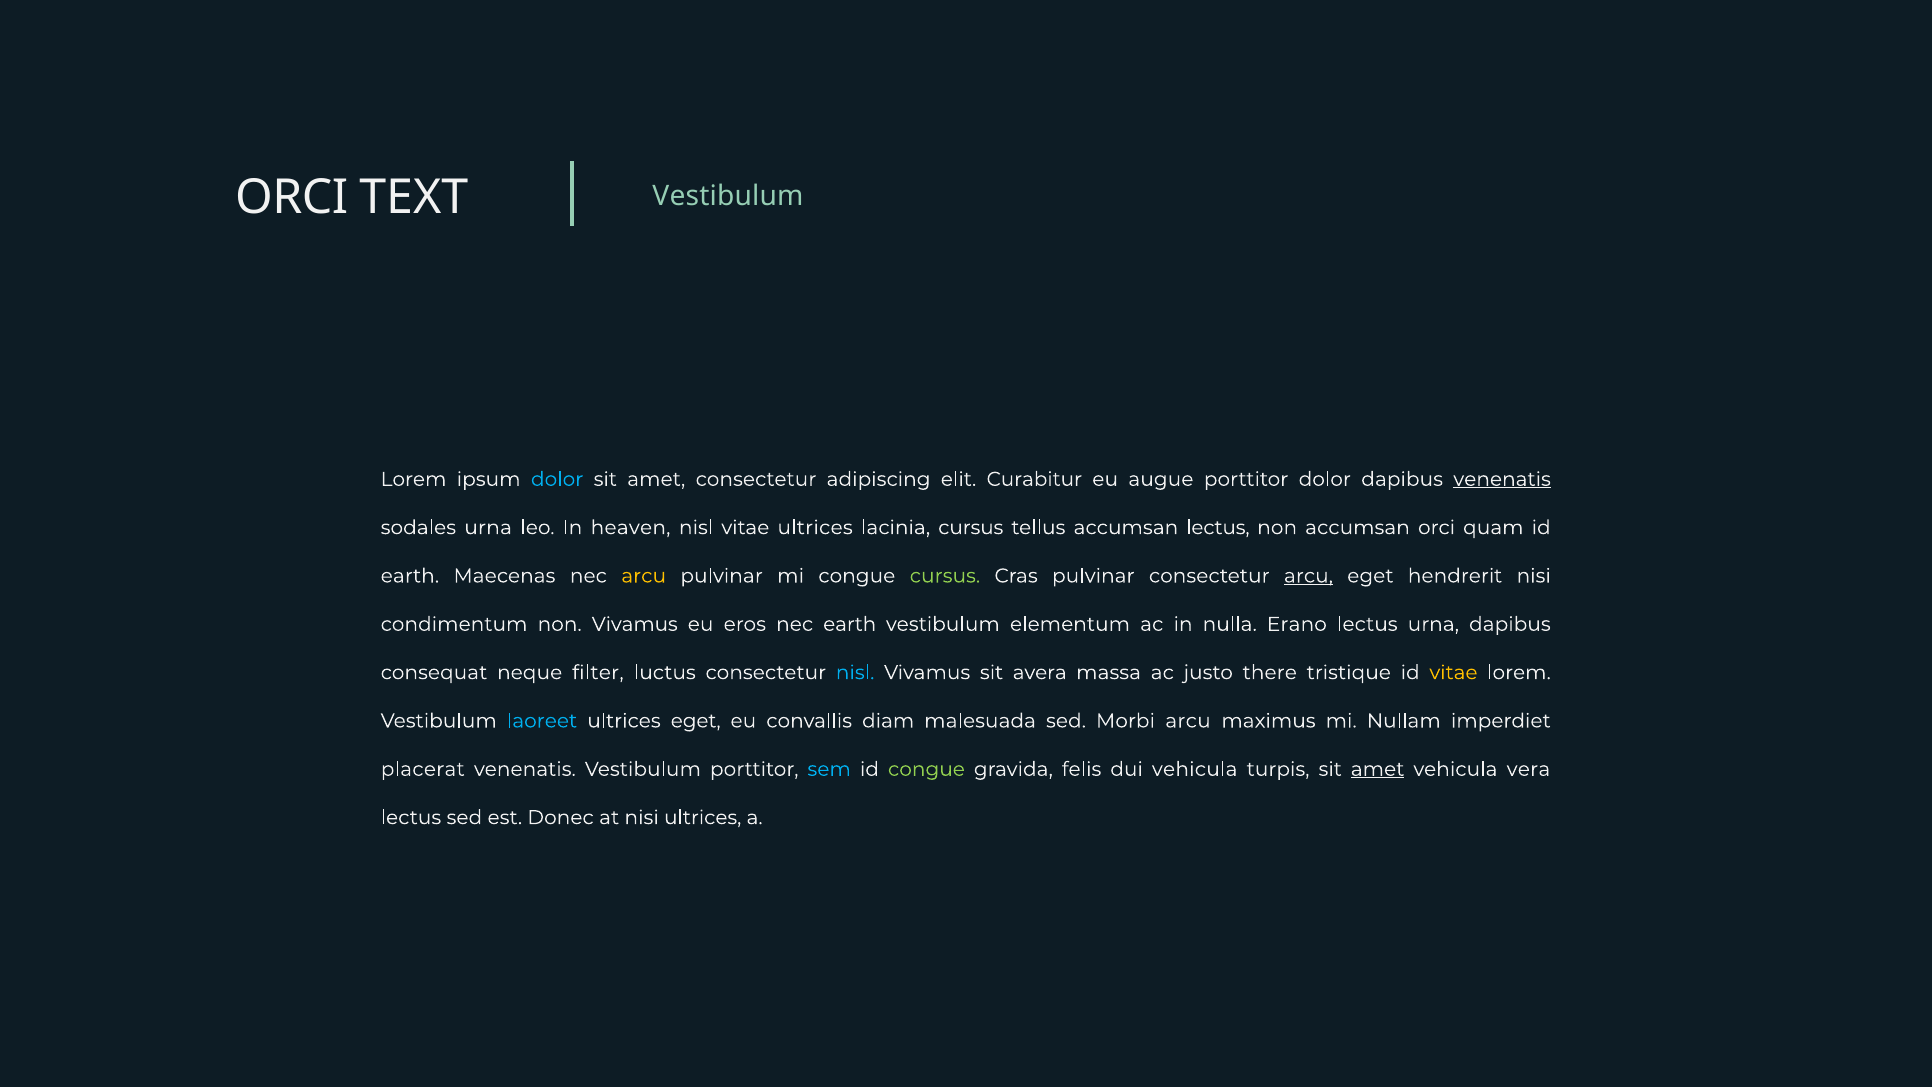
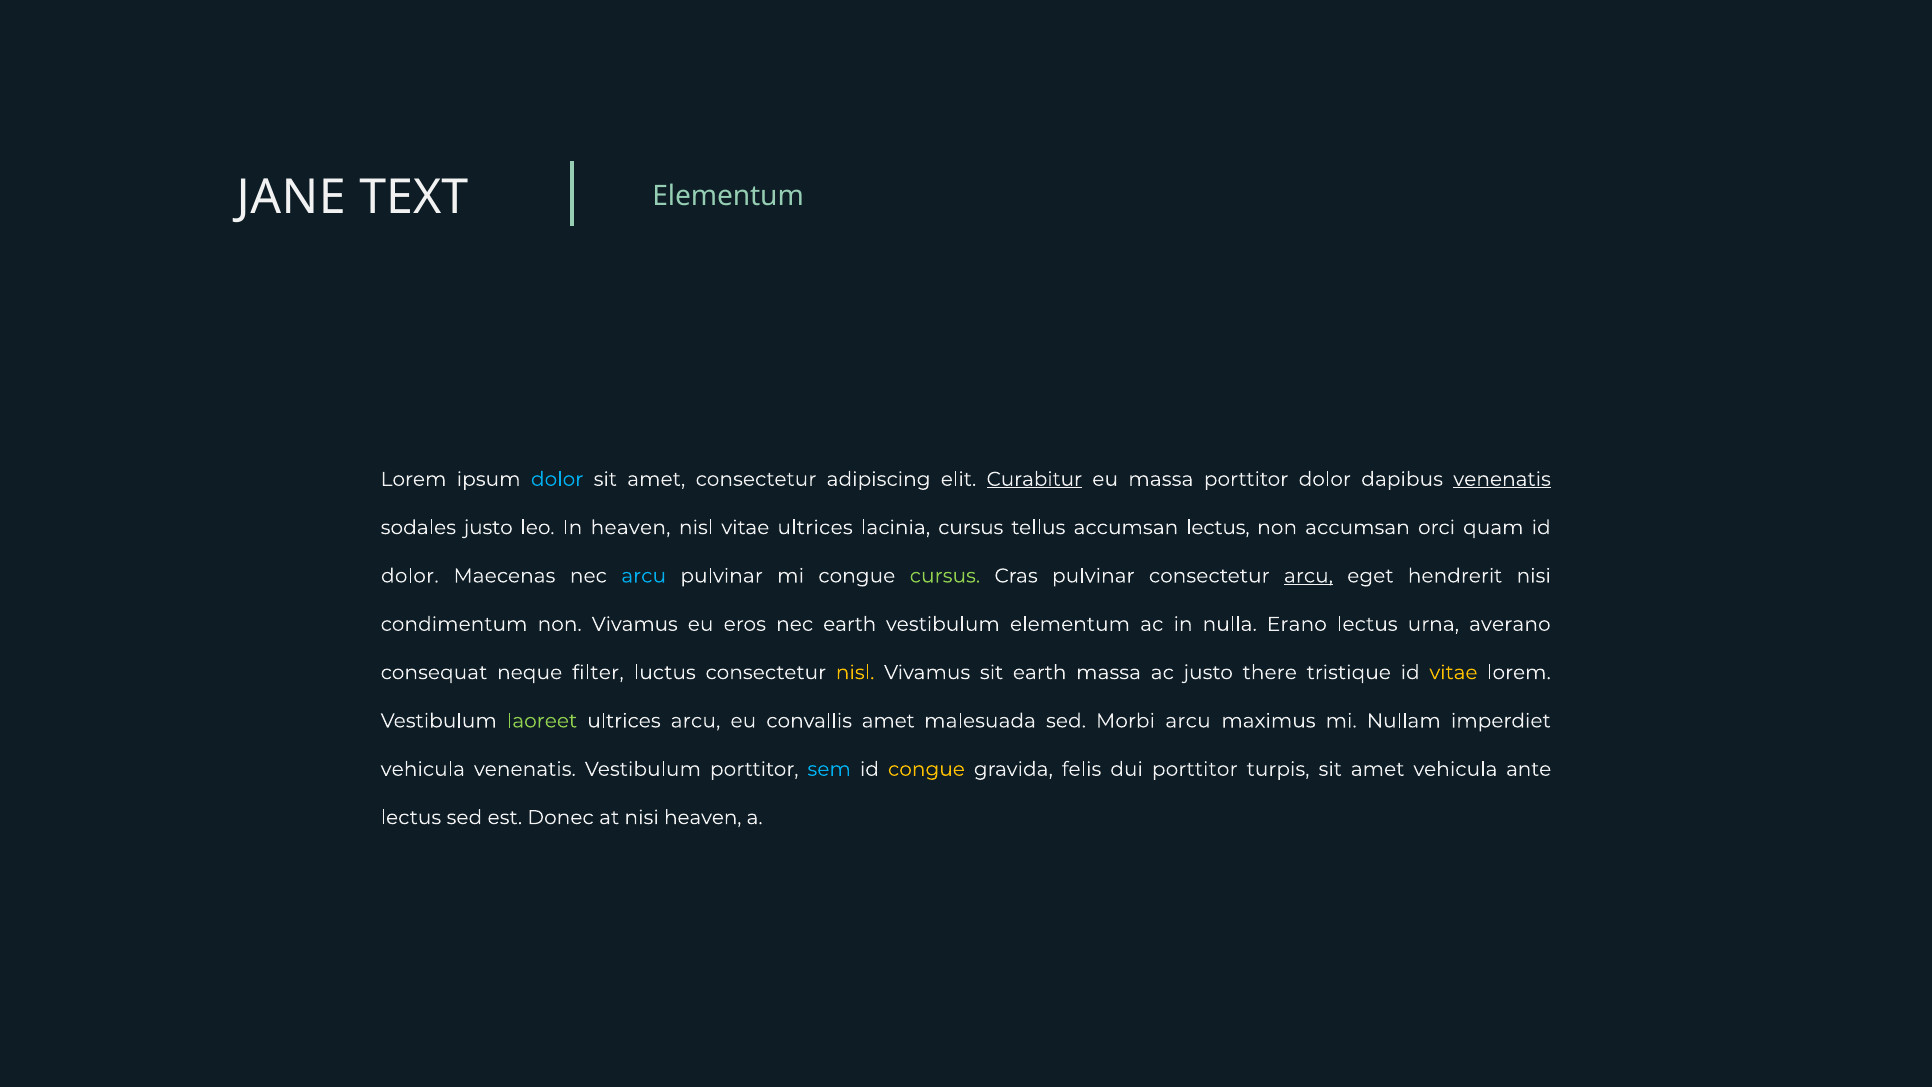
ORCI at (292, 197): ORCI -> JANE
TEXT Vestibulum: Vestibulum -> Elementum
Curabitur underline: none -> present
eu augue: augue -> massa
sodales urna: urna -> justo
earth at (410, 576): earth -> dolor
arcu at (644, 576) colour: yellow -> light blue
urna dapibus: dapibus -> averano
nisl at (855, 672) colour: light blue -> yellow
sit avera: avera -> earth
laoreet colour: light blue -> light green
ultrices eget: eget -> arcu
convallis diam: diam -> amet
placerat at (423, 769): placerat -> vehicula
congue at (926, 769) colour: light green -> yellow
dui vehicula: vehicula -> porttitor
amet at (1378, 769) underline: present -> none
vera: vera -> ante
nisi ultrices: ultrices -> heaven
